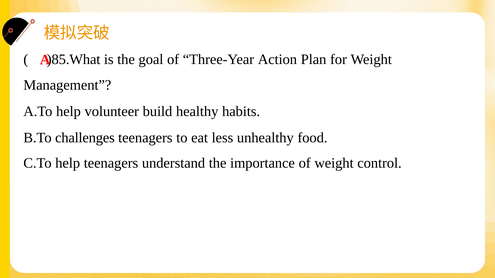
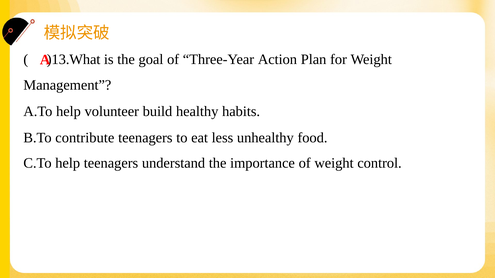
)85.What: )85.What -> )13.What
challenges: challenges -> contribute
